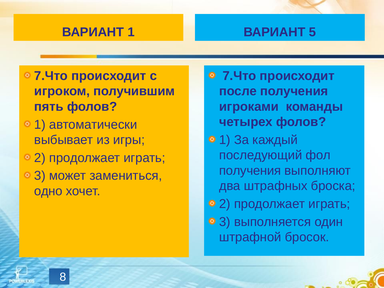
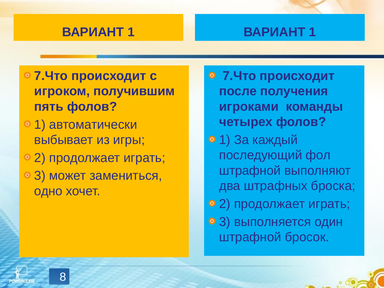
5 at (313, 32): 5 -> 1
получения at (250, 171): получения -> штрафной
